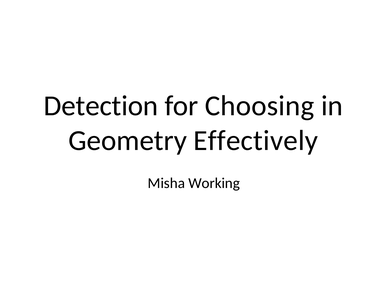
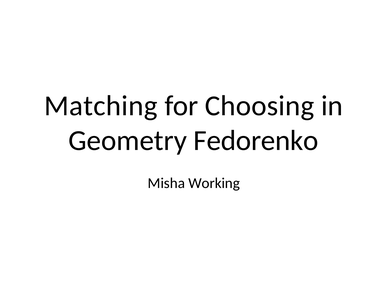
Detection: Detection -> Matching
Effectively: Effectively -> Fedorenko
